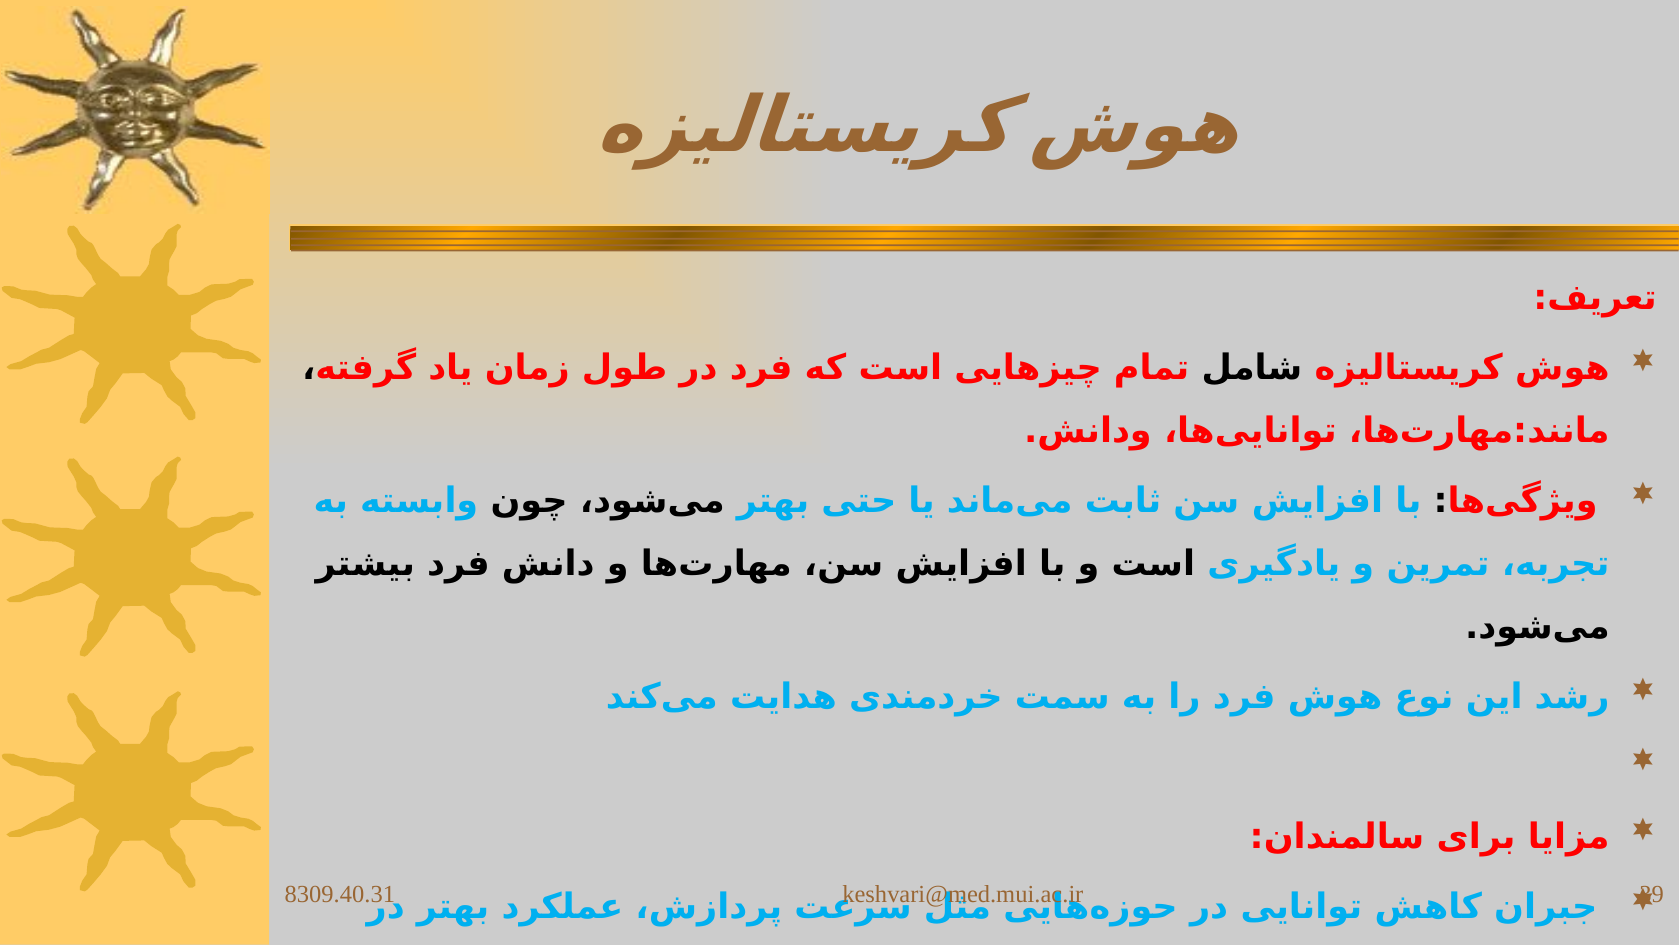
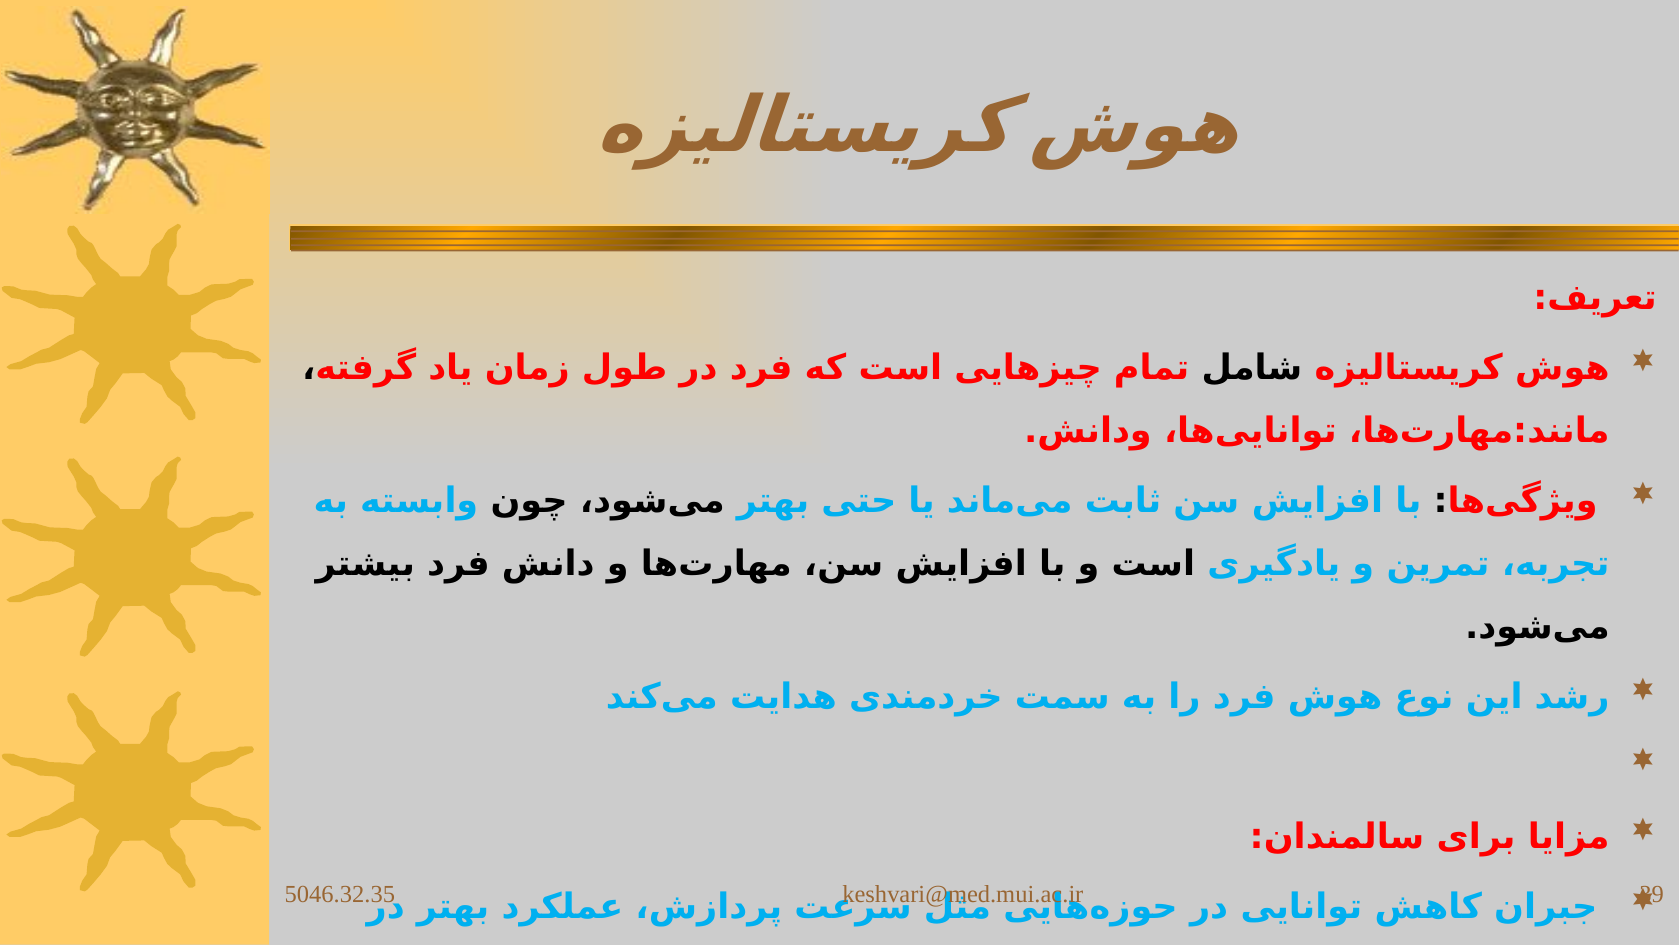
8309.40.31: 8309.40.31 -> 5046.32.35
